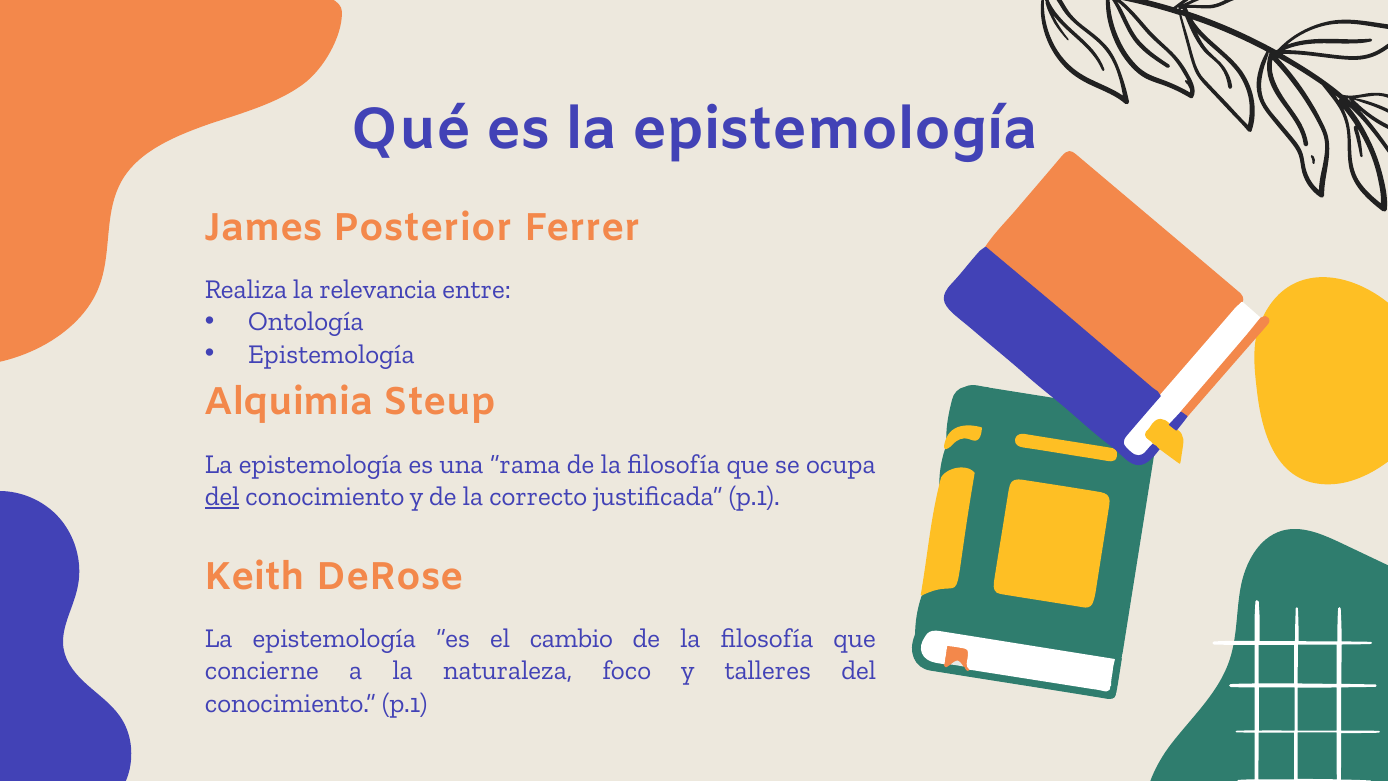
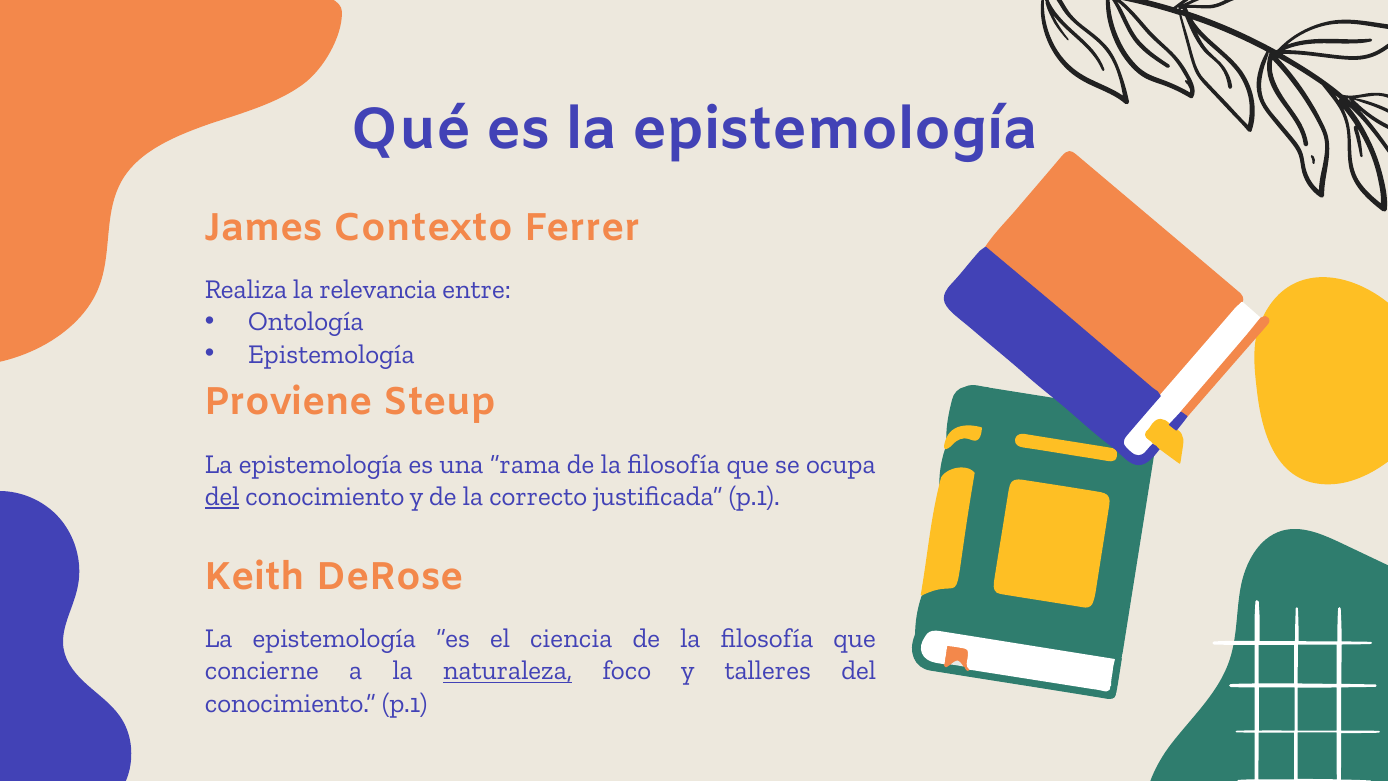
Posterior: Posterior -> Contexto
Alquimia: Alquimia -> Proviene
cambio: cambio -> ciencia
naturaleza underline: none -> present
